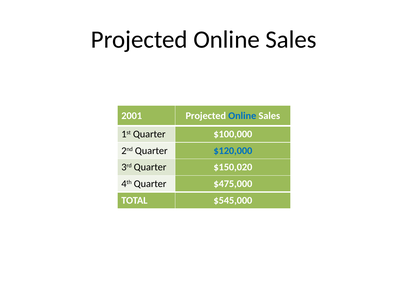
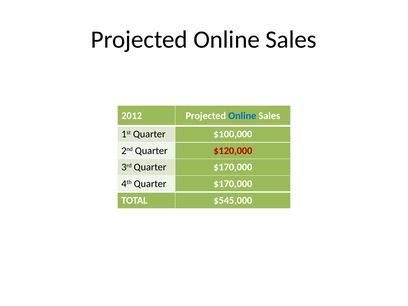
2001: 2001 -> 2012
$120,000 colour: blue -> red
3rd Quarter $150,020: $150,020 -> $170,000
4th Quarter $475,000: $475,000 -> $170,000
